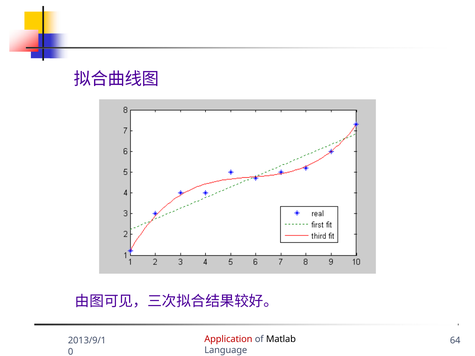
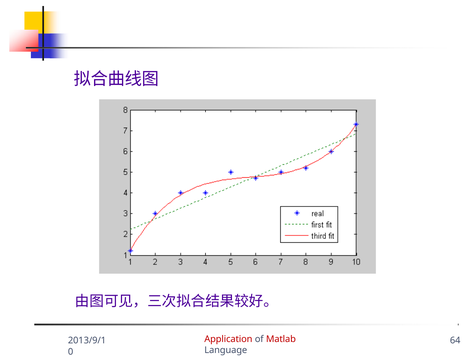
Matlab colour: black -> red
